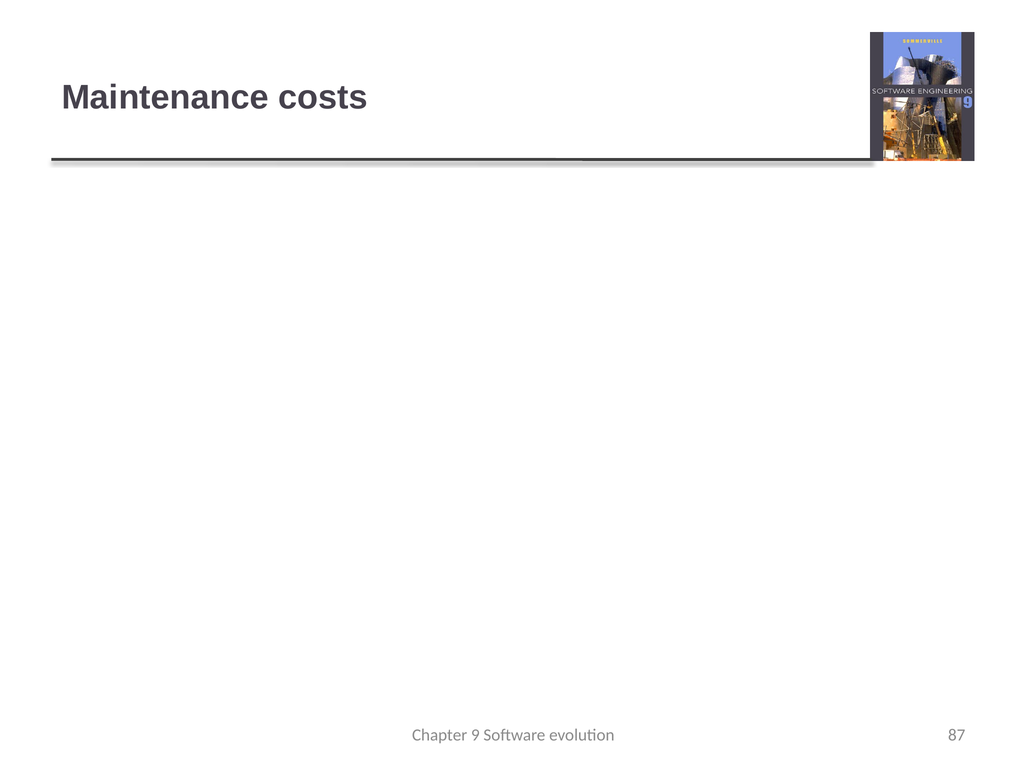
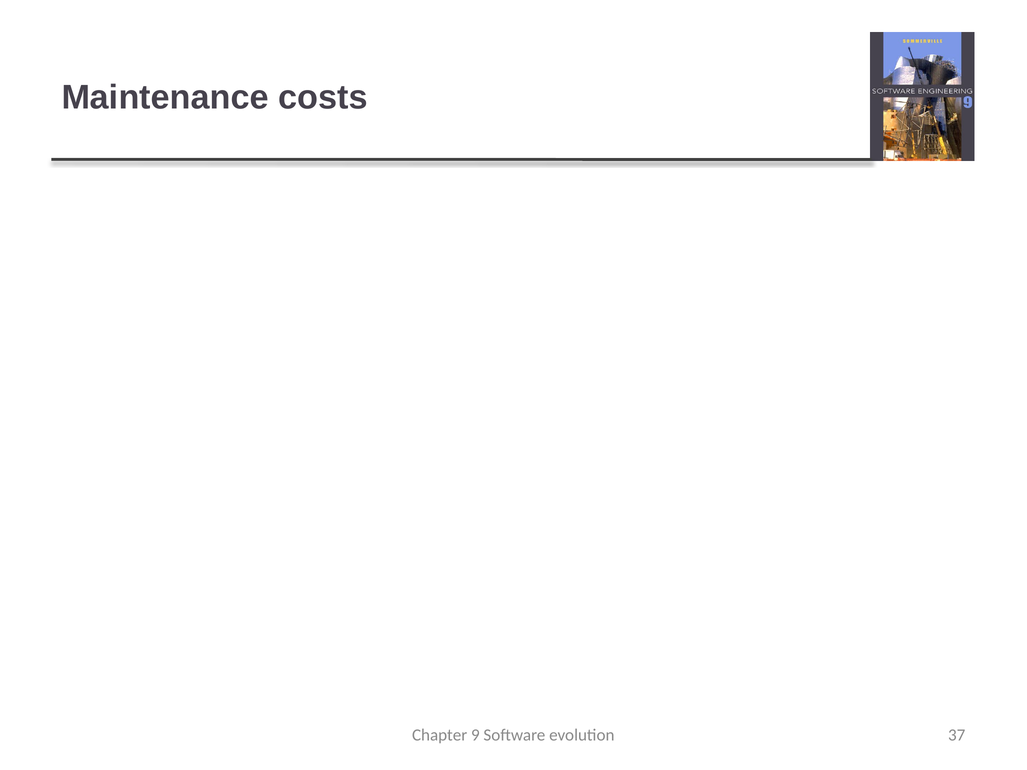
87: 87 -> 37
